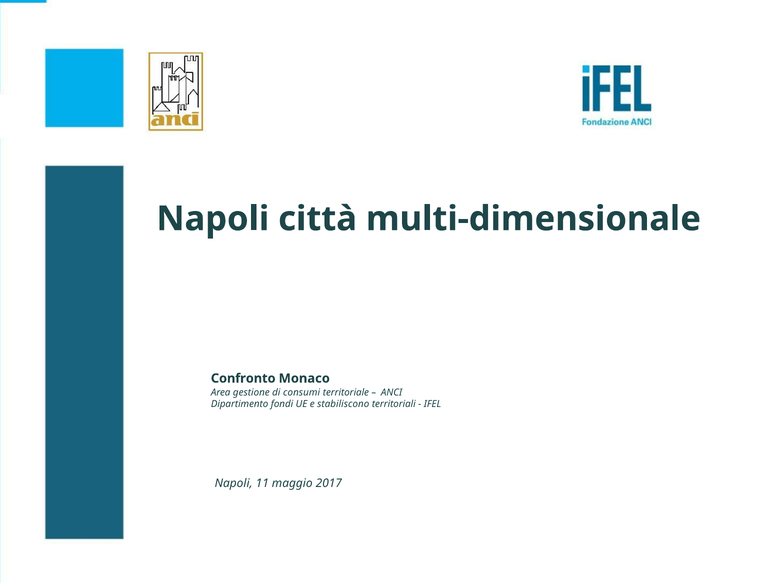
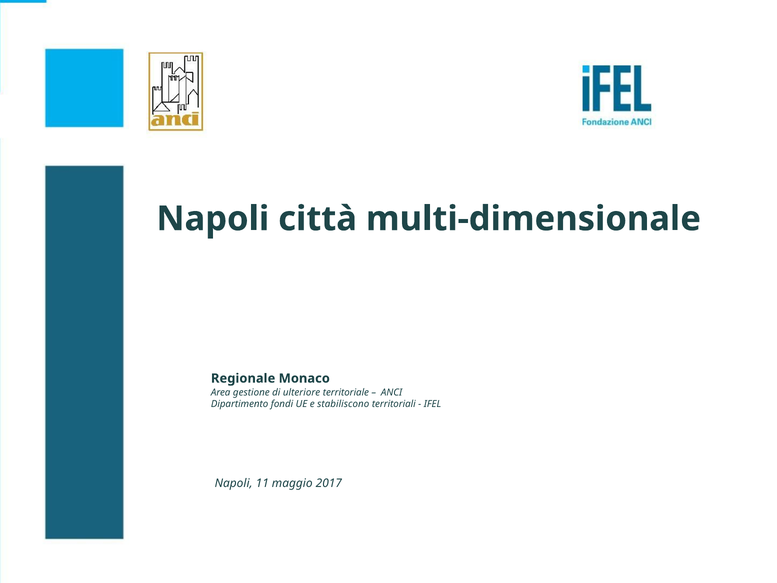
Confronto: Confronto -> Regionale
consumi: consumi -> ulteriore
